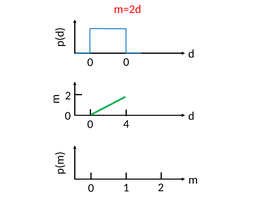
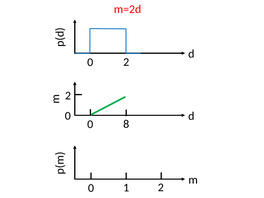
0 at (126, 62): 0 -> 2
4: 4 -> 8
